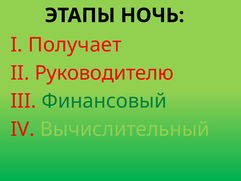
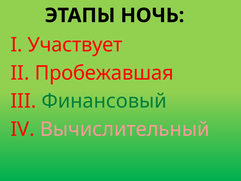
Получает: Получает -> Участвует
Руководителю: Руководителю -> Пробежавшая
Вычислительный colour: light green -> pink
